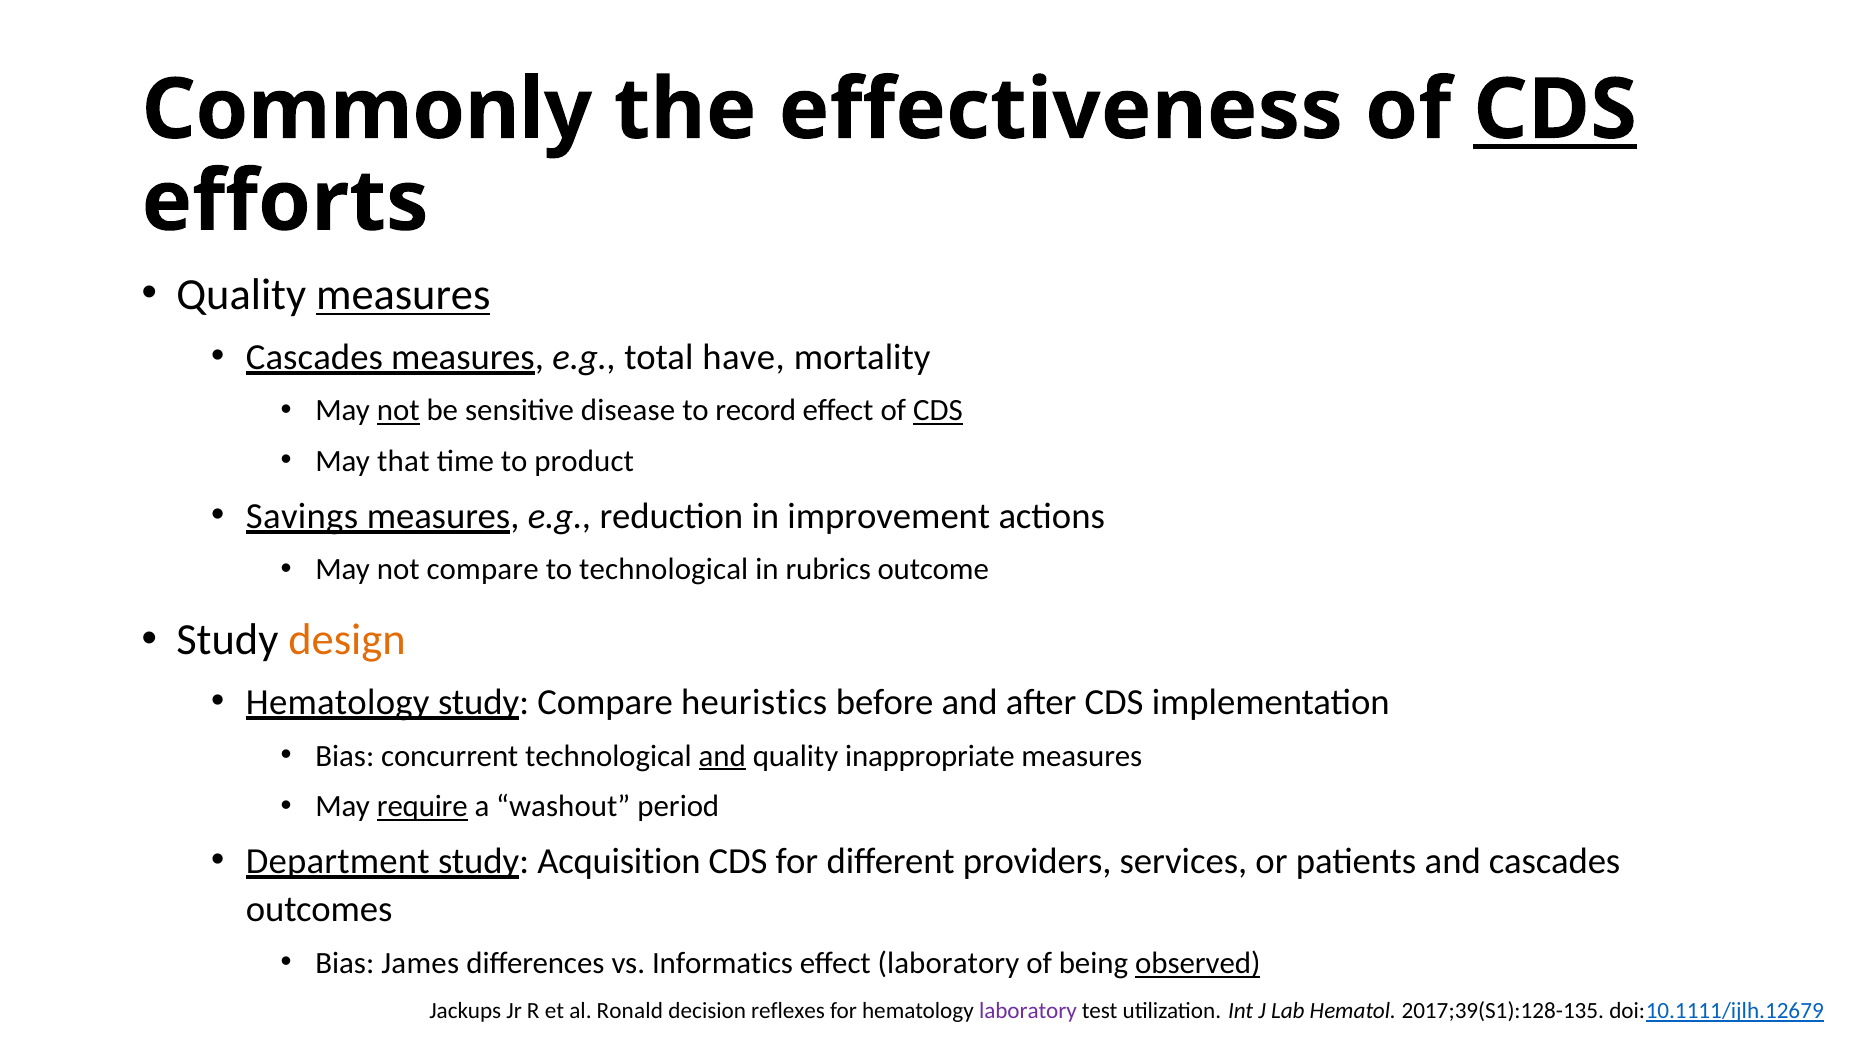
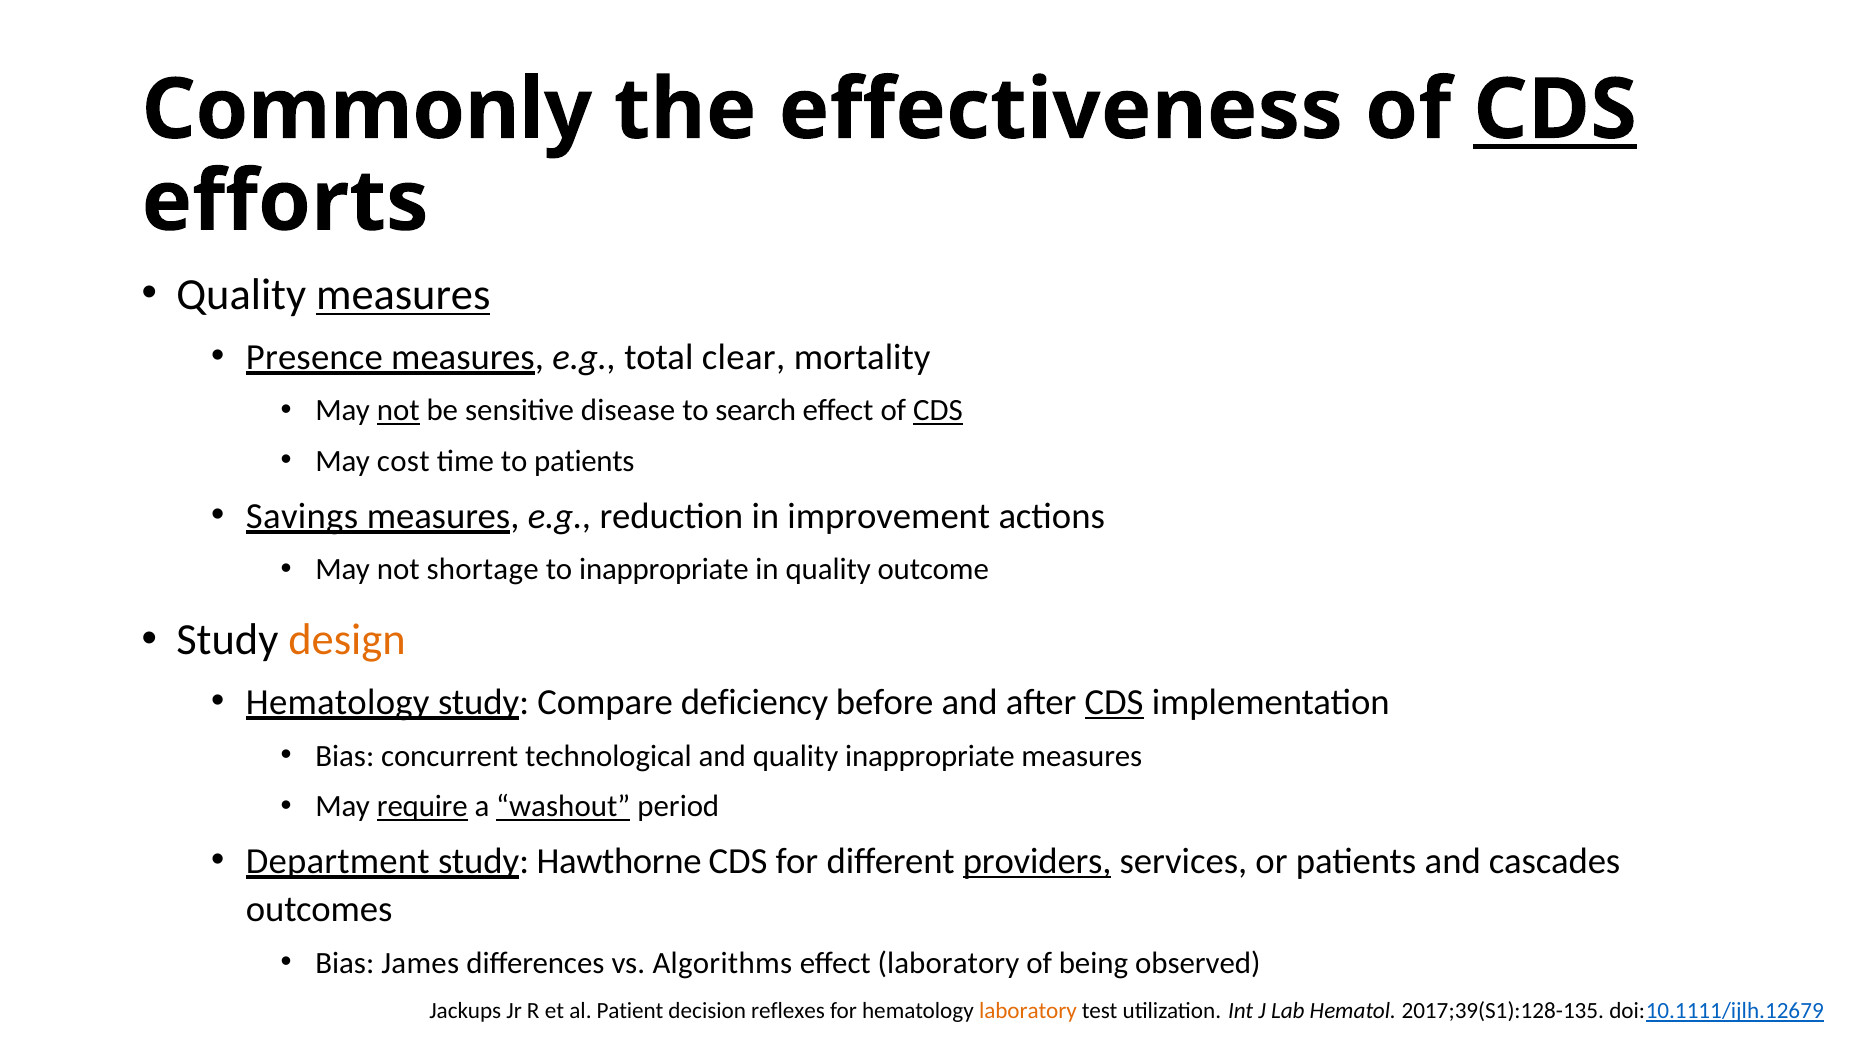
Cascades at (314, 357): Cascades -> Presence
have: have -> clear
record: record -> search
that: that -> cost
to product: product -> patients
not compare: compare -> shortage
to technological: technological -> inappropriate
in rubrics: rubrics -> quality
heuristics: heuristics -> deficiency
CDS at (1114, 702) underline: none -> present
and at (722, 756) underline: present -> none
washout underline: none -> present
Acquisition: Acquisition -> Hawthorne
providers underline: none -> present
Informatics: Informatics -> Algorithms
observed underline: present -> none
Ronald: Ronald -> Patient
laboratory at (1028, 1011) colour: purple -> orange
